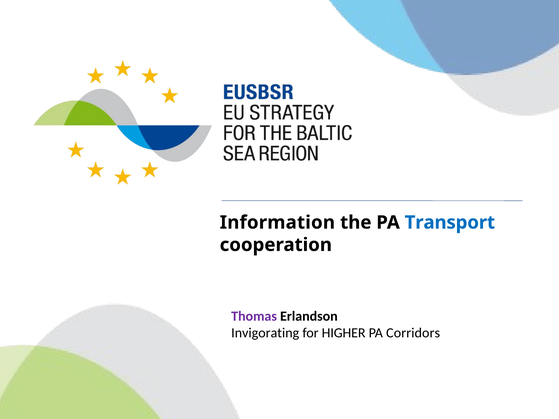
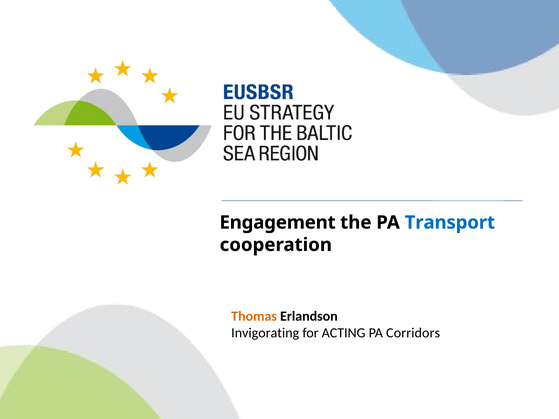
Information: Information -> Engagement
Thomas colour: purple -> orange
HIGHER: HIGHER -> ACTING
